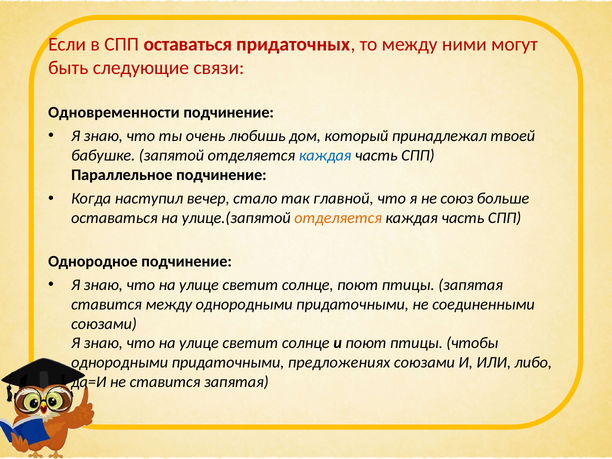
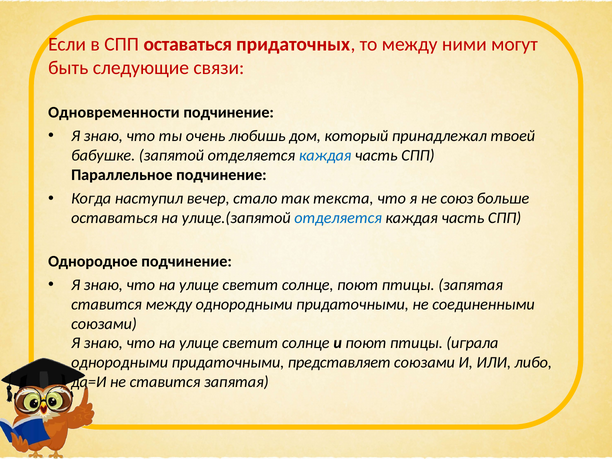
главной: главной -> текста
отделяется at (338, 218) colour: orange -> blue
чтобы: чтобы -> играла
предложениях: предложениях -> представляет
